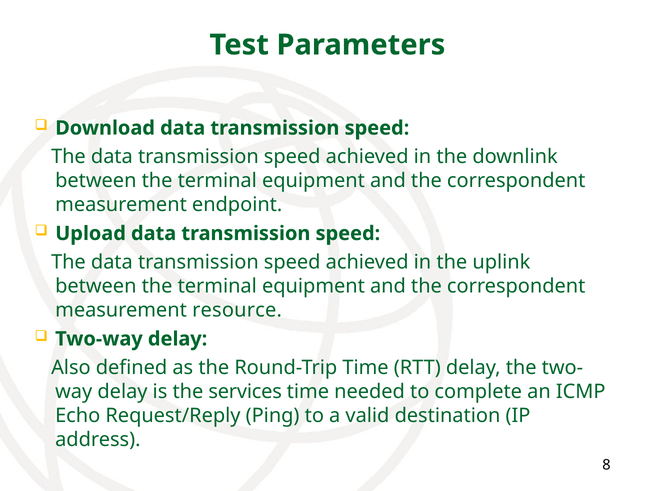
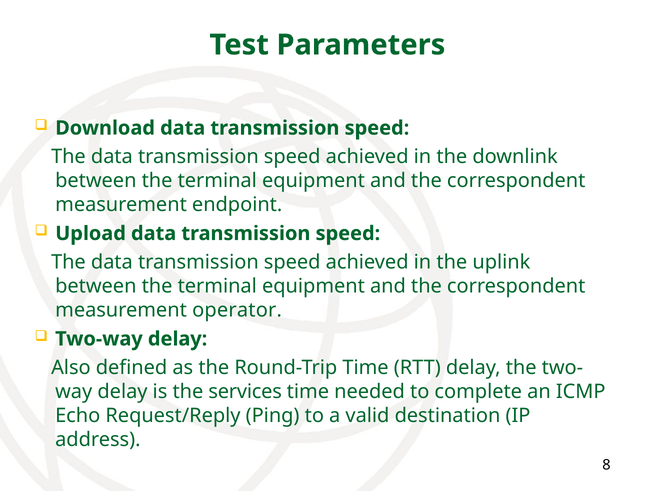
resource: resource -> operator
